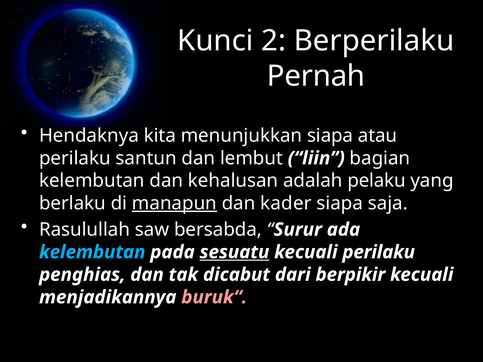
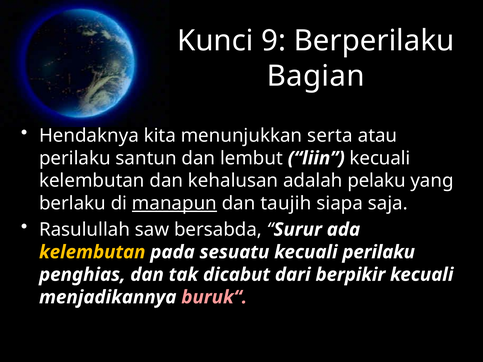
2: 2 -> 9
Pernah: Pernah -> Bagian
menunjukkan siapa: siapa -> serta
liin bagian: bagian -> kecuali
kader: kader -> taujih
kelembutan at (92, 252) colour: light blue -> yellow
sesuatu underline: present -> none
